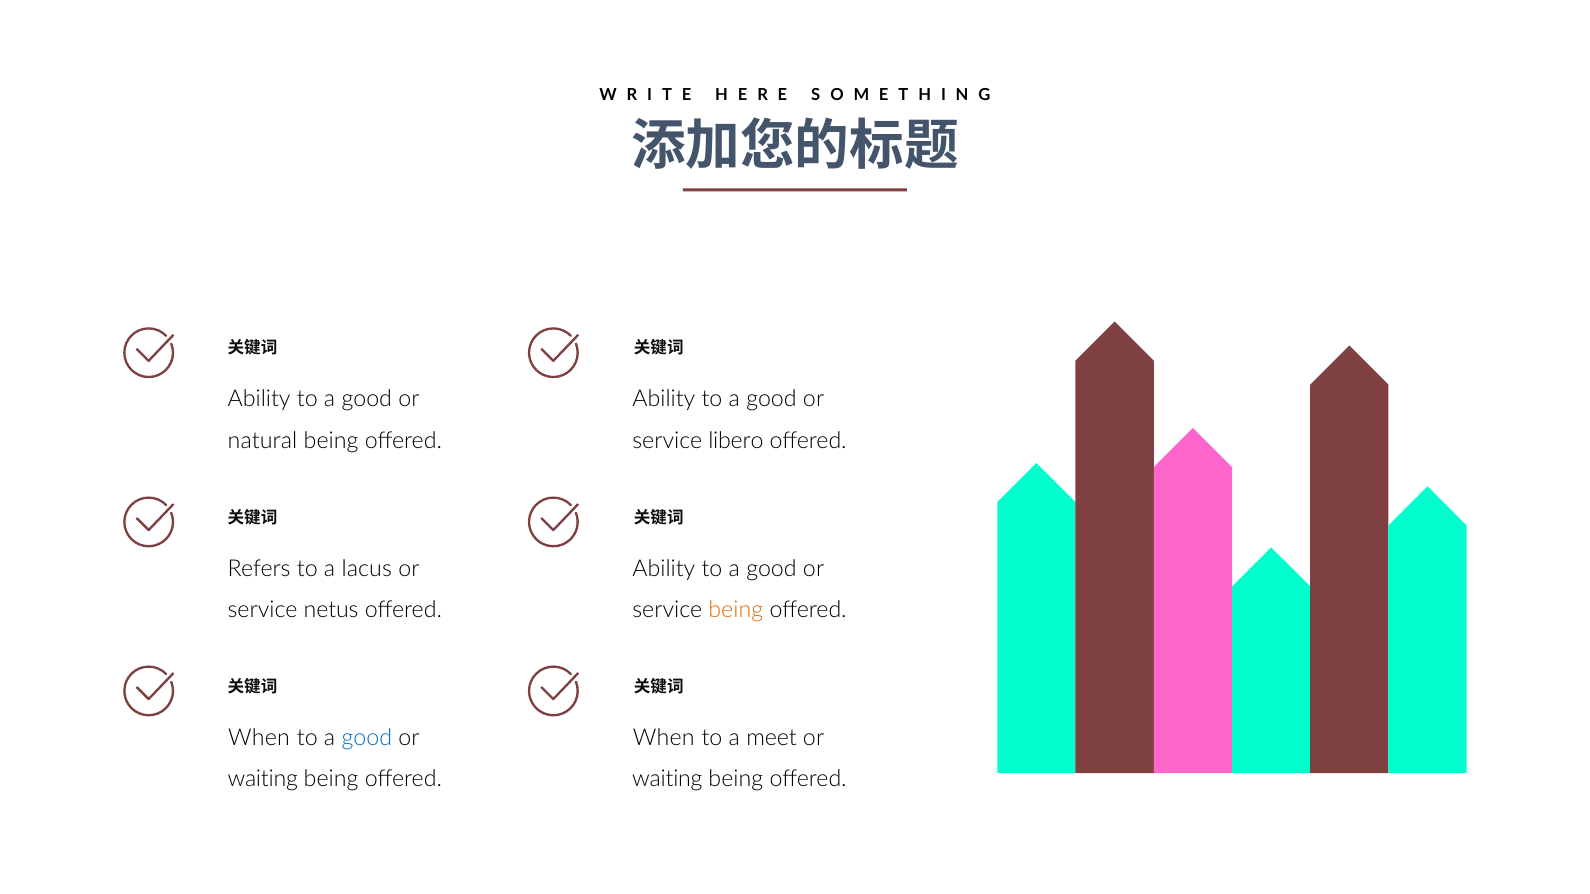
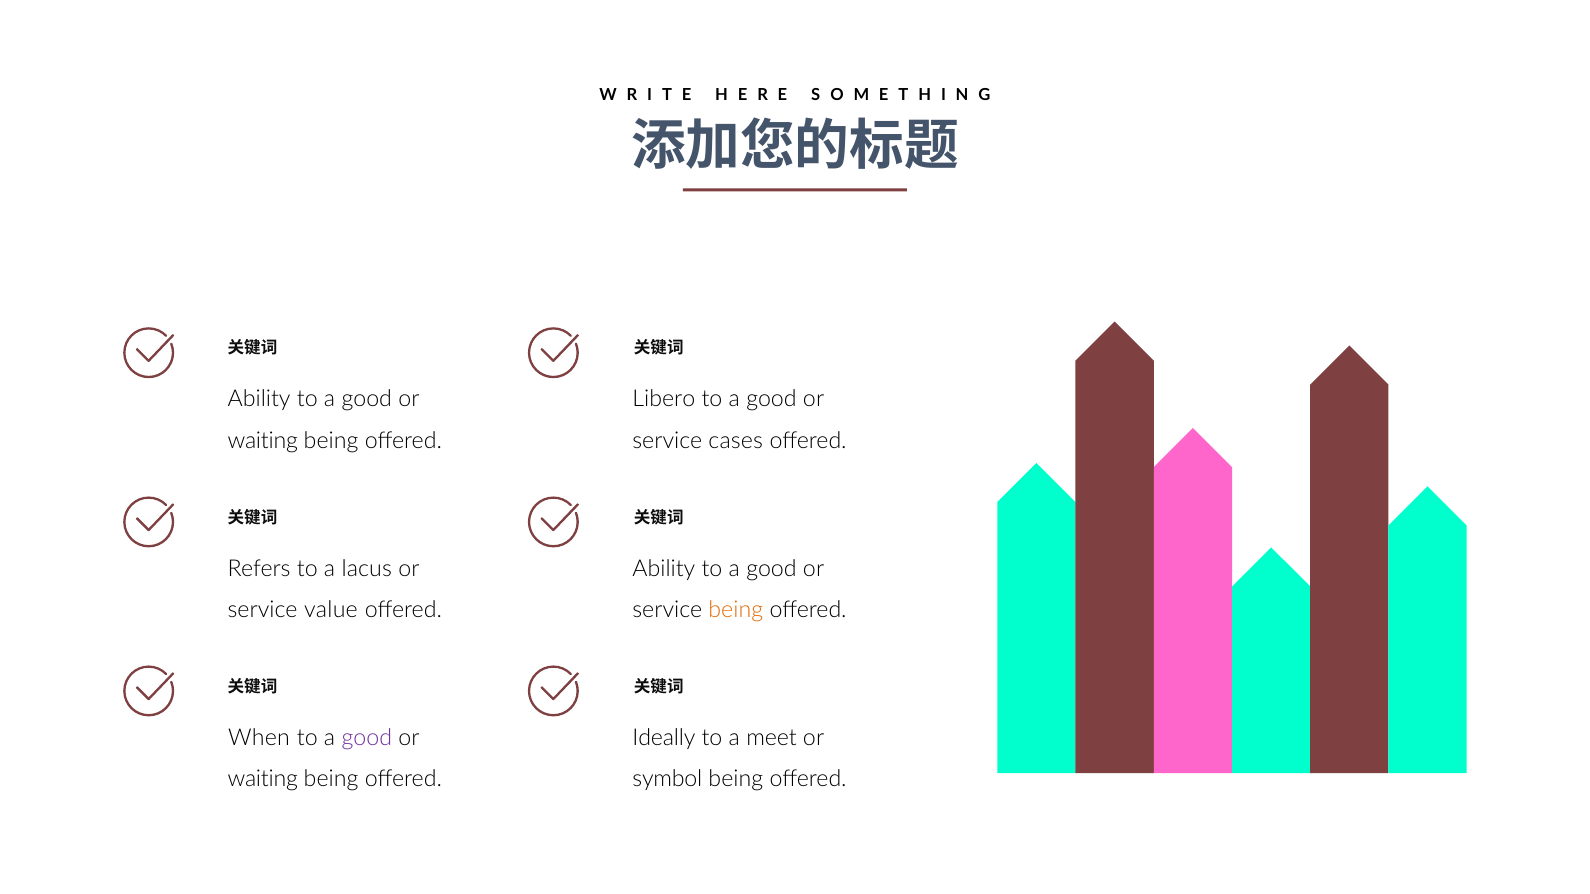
Ability at (664, 399): Ability -> Libero
natural at (263, 441): natural -> waiting
libero: libero -> cases
netus: netus -> value
good at (367, 738) colour: blue -> purple
When at (664, 738): When -> Ideally
waiting at (667, 779): waiting -> symbol
